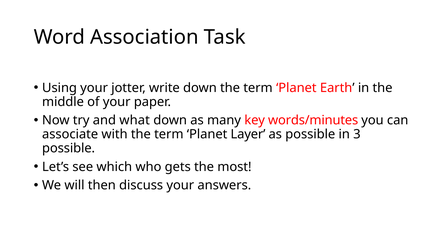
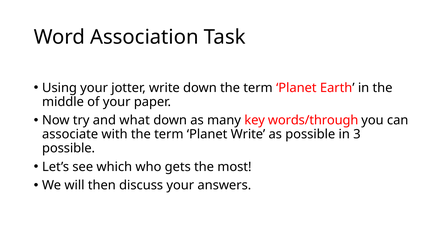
words/minutes: words/minutes -> words/through
Planet Layer: Layer -> Write
